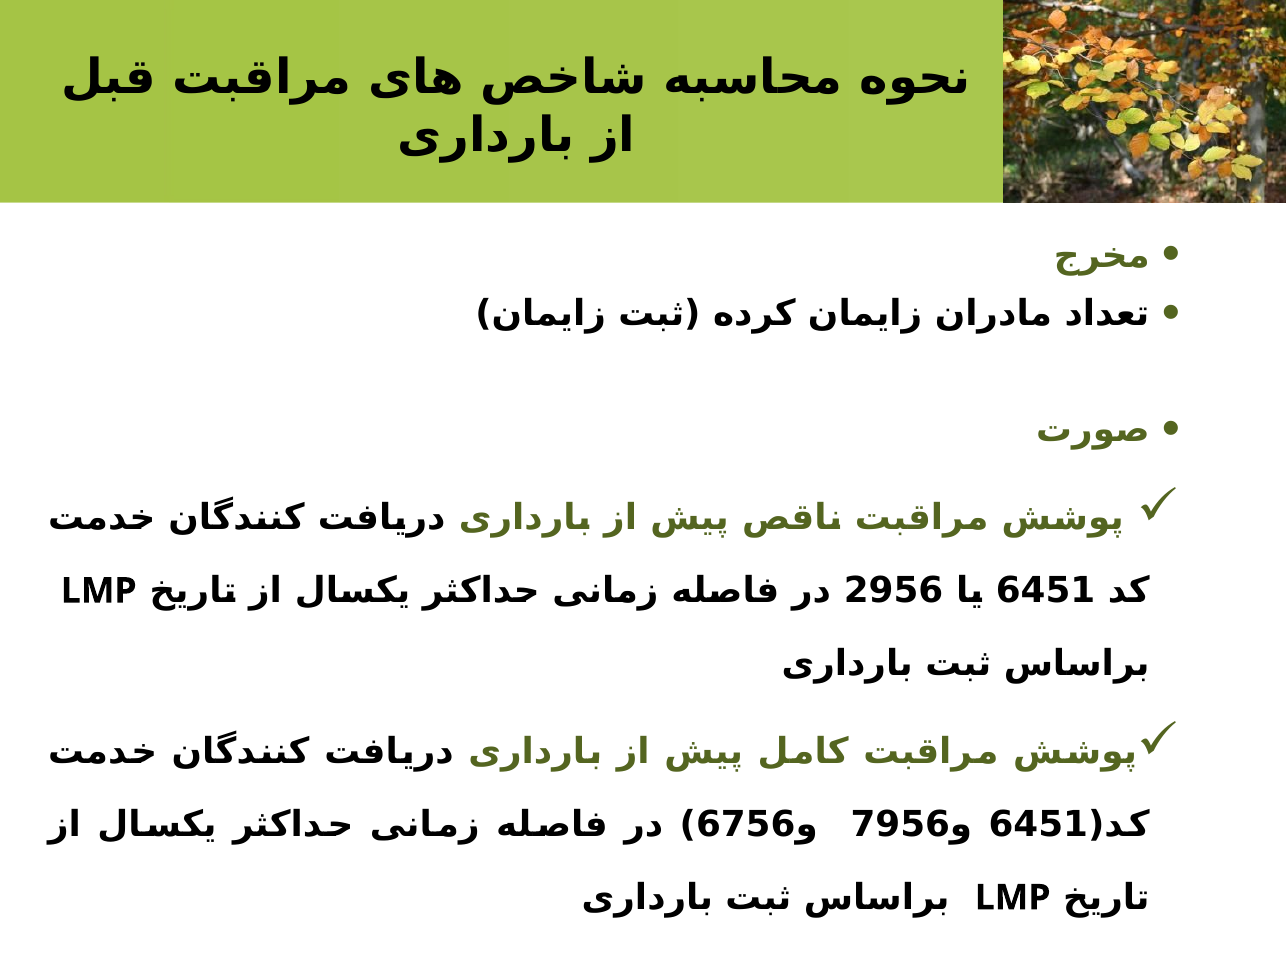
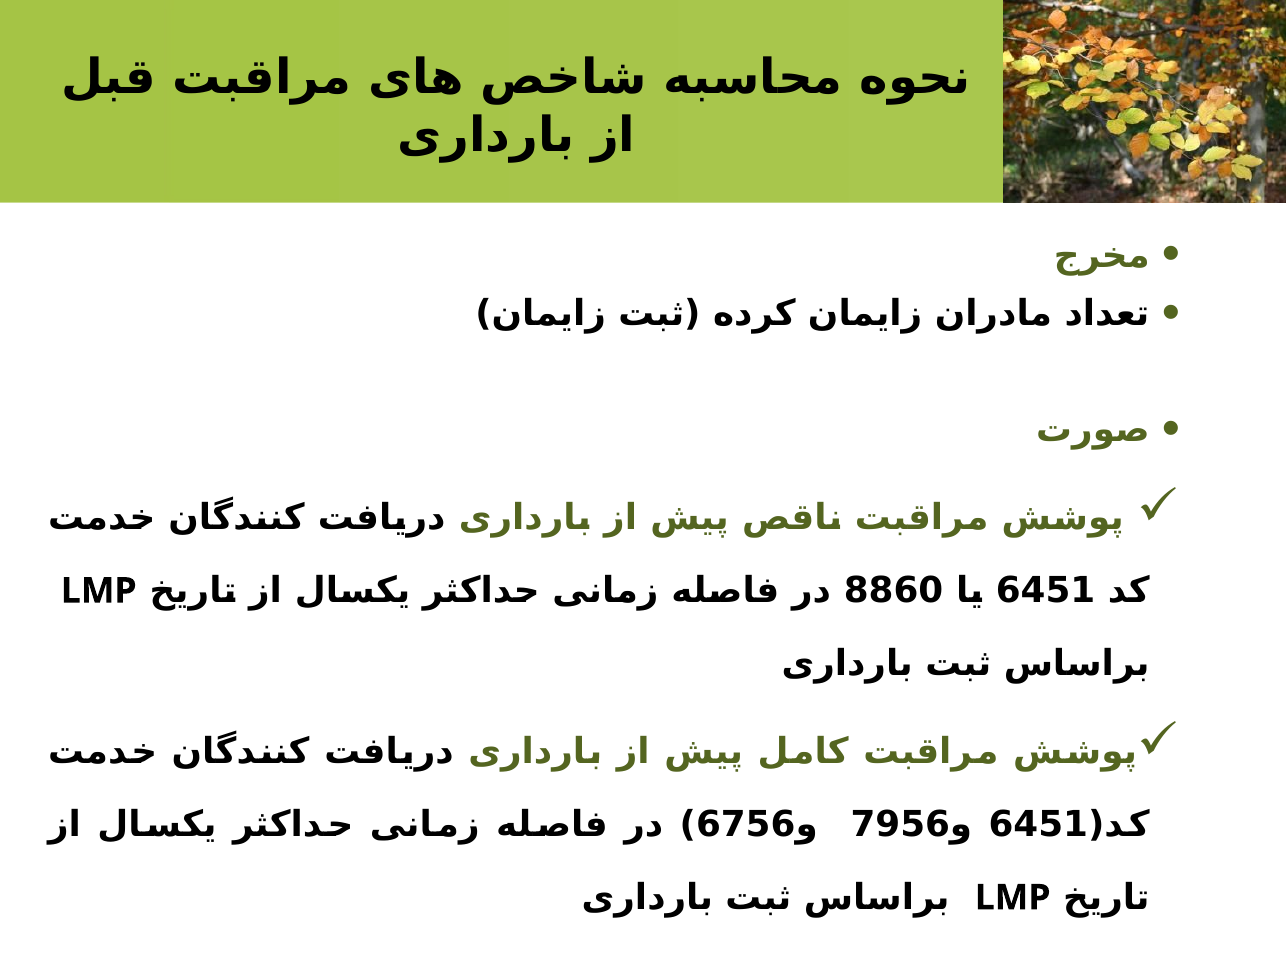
2956: 2956 -> 8860
